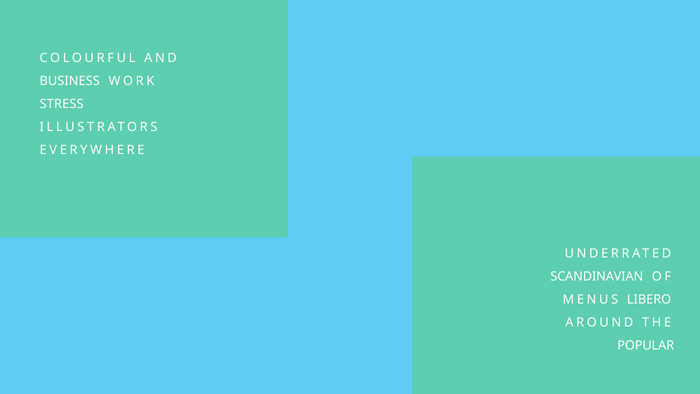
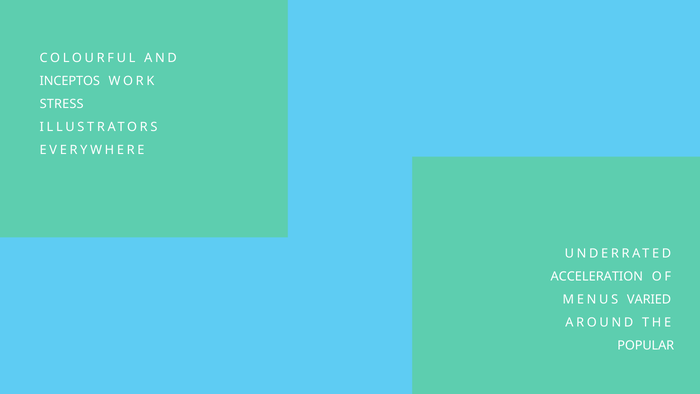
BUSINESS: BUSINESS -> INCEPTOS
SCANDINAVIAN: SCANDINAVIAN -> ACCELERATION
LIBERO: LIBERO -> VARIED
